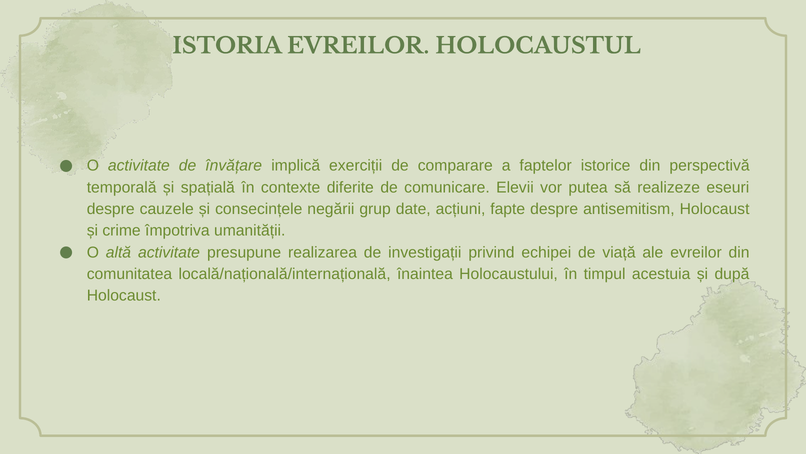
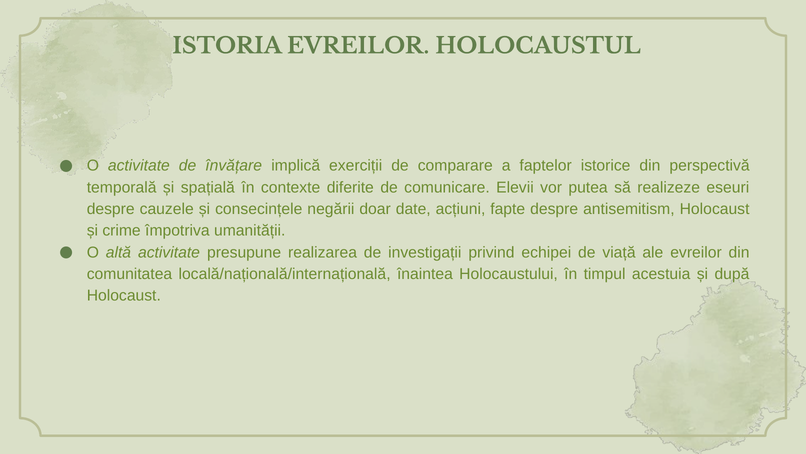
grup: grup -> doar
